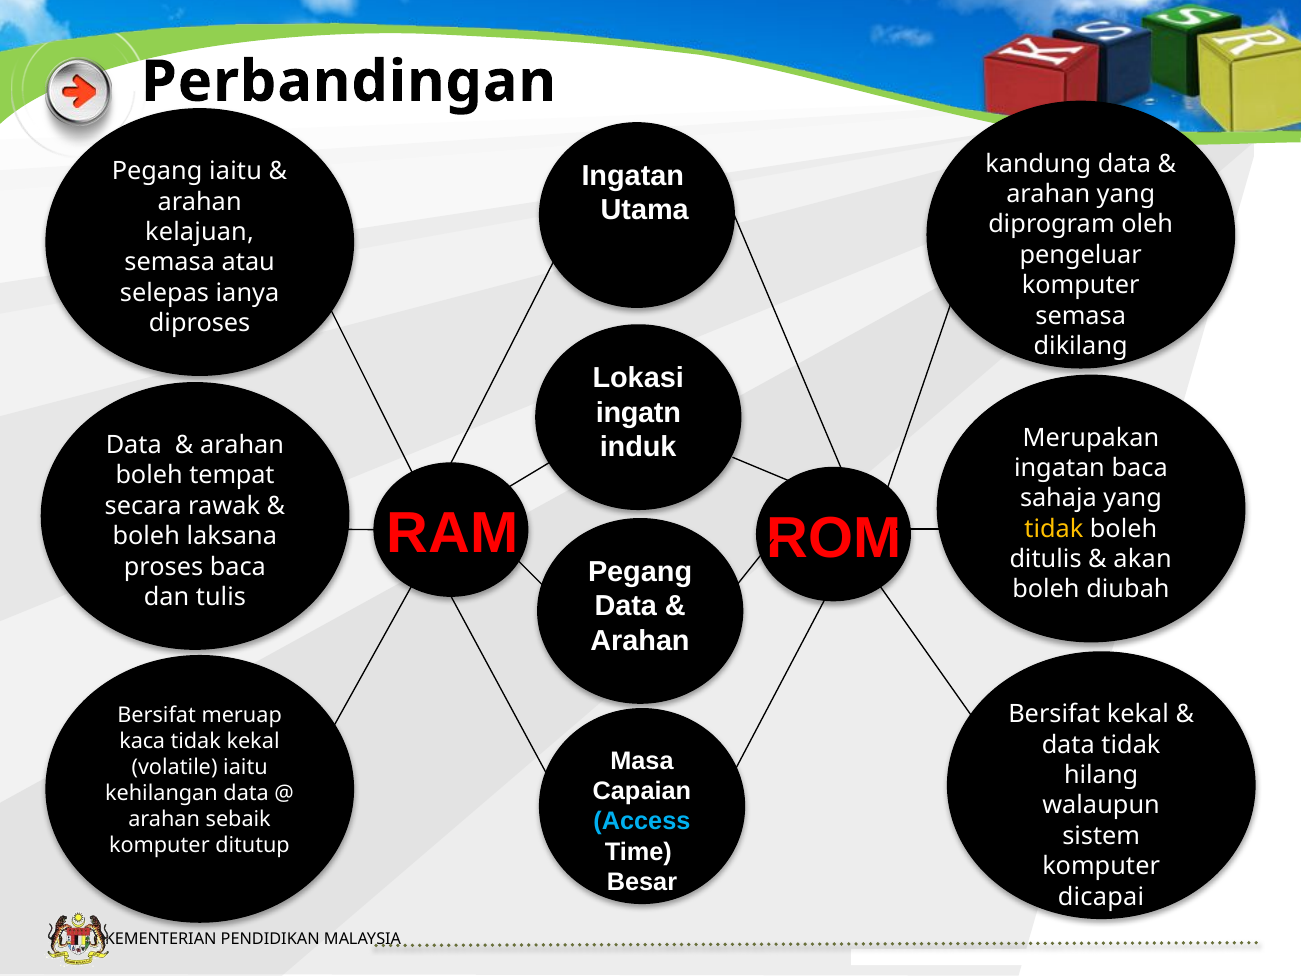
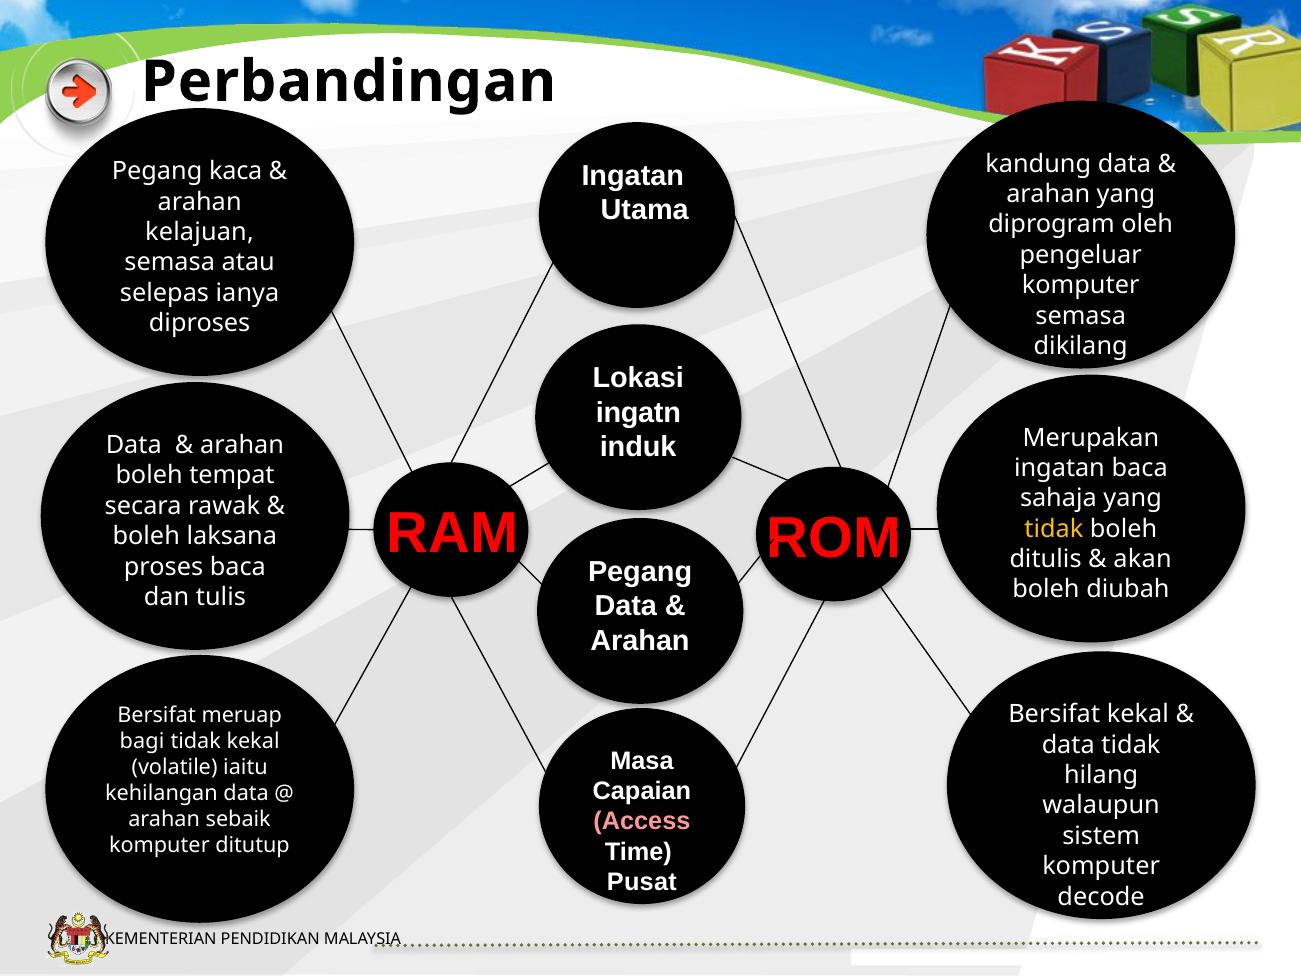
Pegang iaitu: iaitu -> kaca
kaca: kaca -> bagi
Access colour: light blue -> pink
Besar: Besar -> Pusat
dicapai: dicapai -> decode
